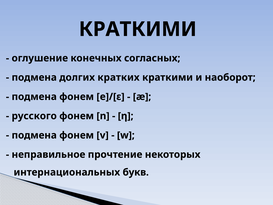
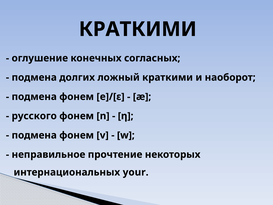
кратких: кратких -> ложный
букв: букв -> your
